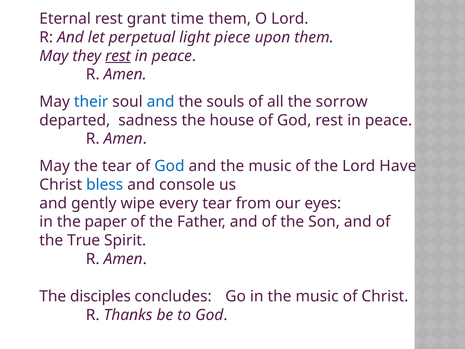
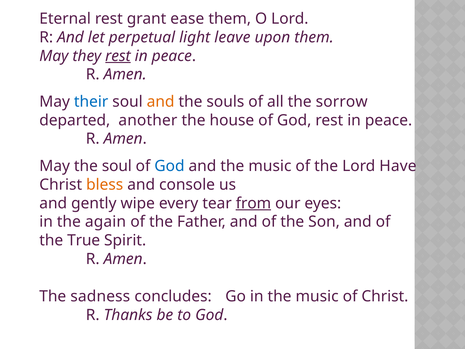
time: time -> ease
piece: piece -> leave
and at (161, 102) colour: blue -> orange
sadness: sadness -> another
the tear: tear -> soul
bless colour: blue -> orange
from underline: none -> present
paper: paper -> again
disciples: disciples -> sadness
